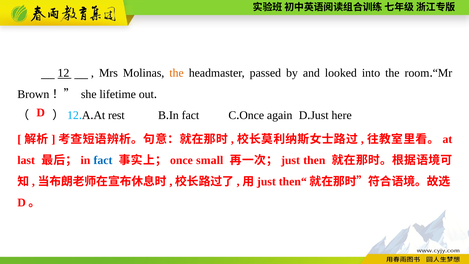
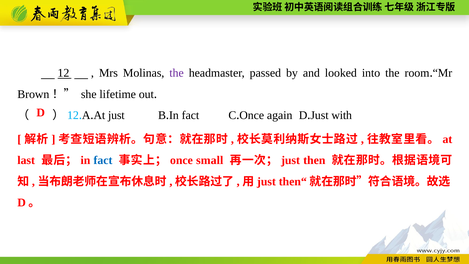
the at (177, 73) colour: orange -> purple
rest at (116, 115): rest -> just
here: here -> with
